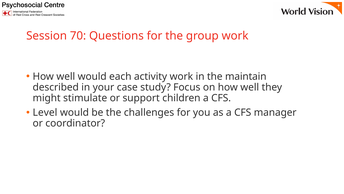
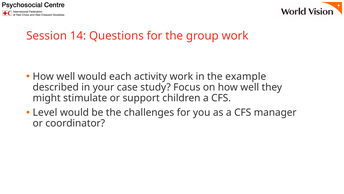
70: 70 -> 14
maintain: maintain -> example
